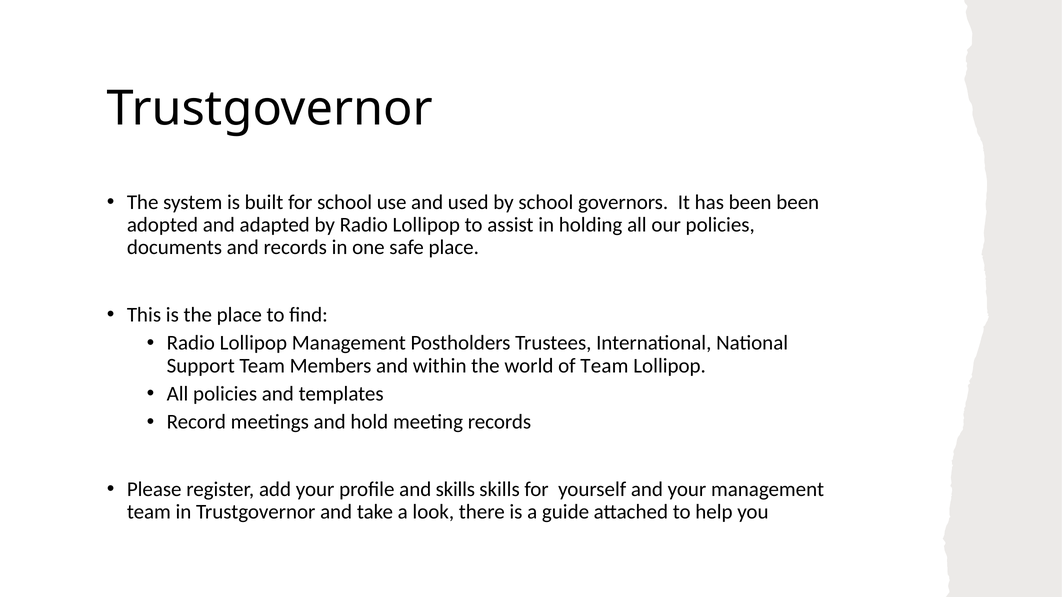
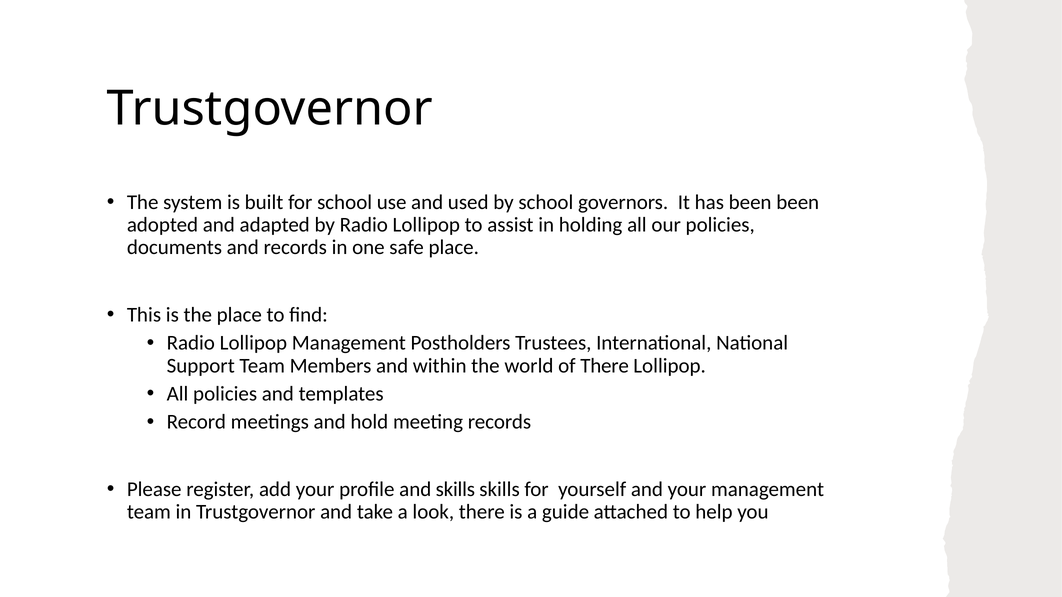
of Team: Team -> There
